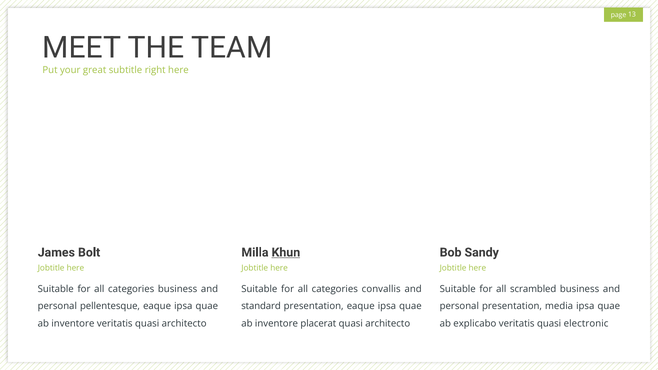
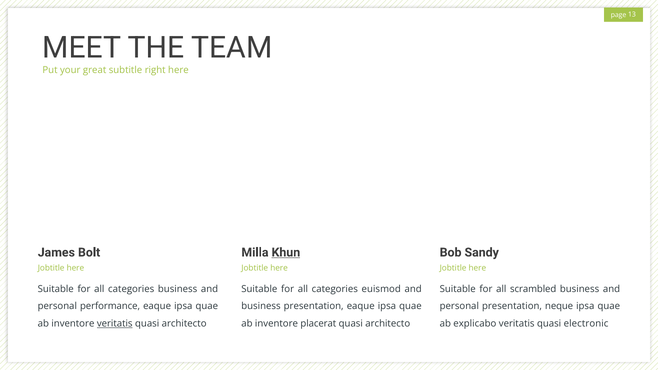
convallis: convallis -> euismod
pellentesque: pellentesque -> performance
standard at (261, 306): standard -> business
media: media -> neque
veritatis at (115, 324) underline: none -> present
